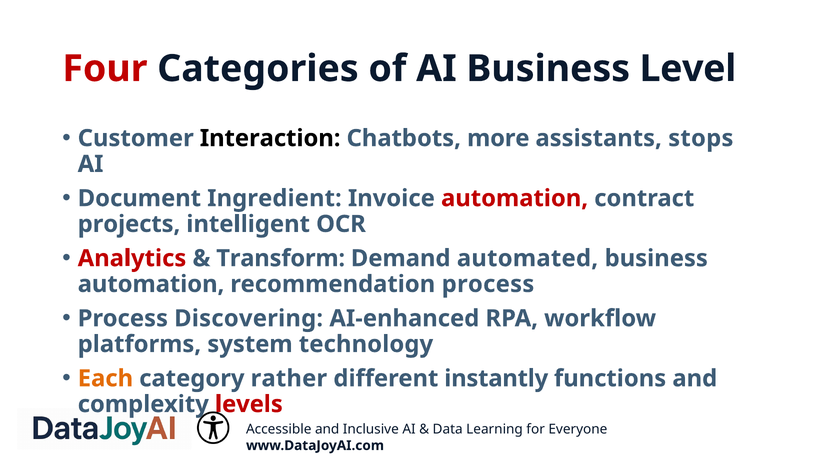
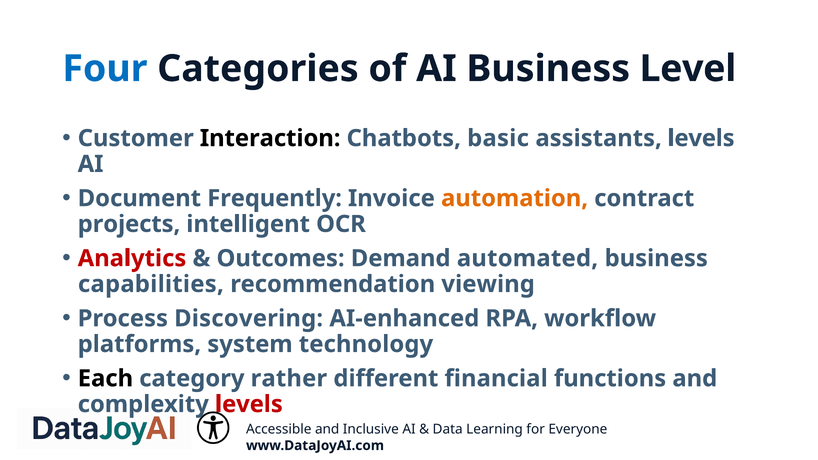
Four colour: red -> blue
more: more -> basic
assistants stops: stops -> levels
Ingredient: Ingredient -> Frequently
automation at (515, 198) colour: red -> orange
Transform: Transform -> Outcomes
automation at (151, 284): automation -> capabilities
recommendation process: process -> viewing
Each colour: orange -> black
instantly: instantly -> financial
